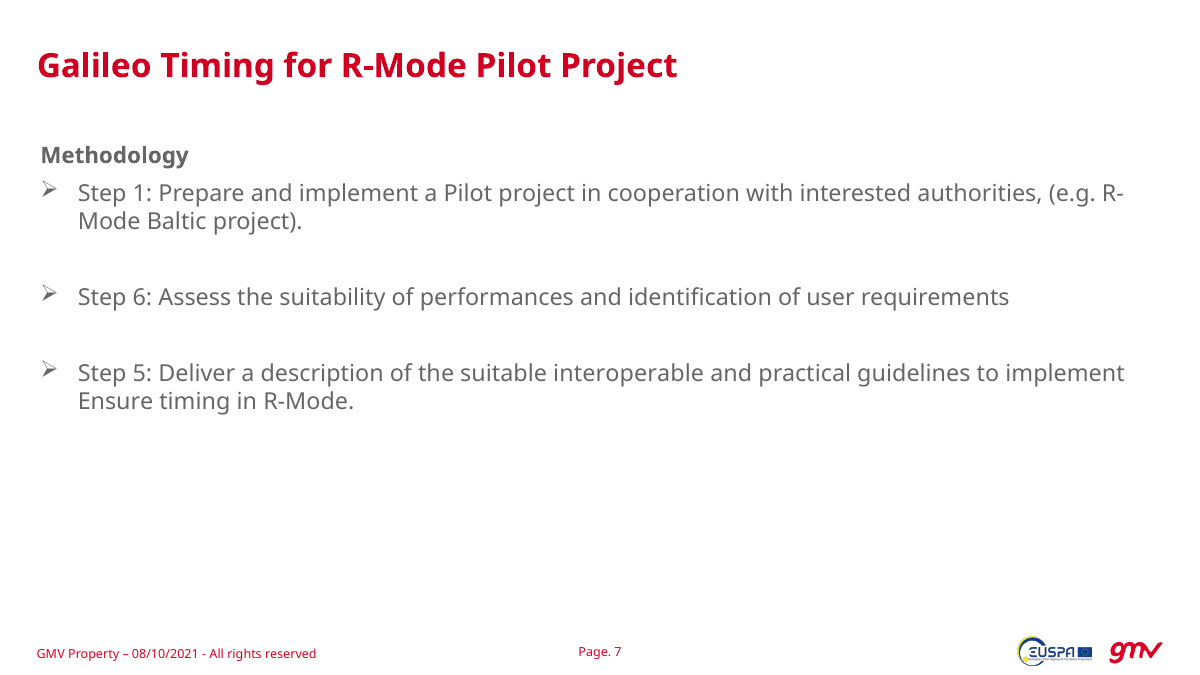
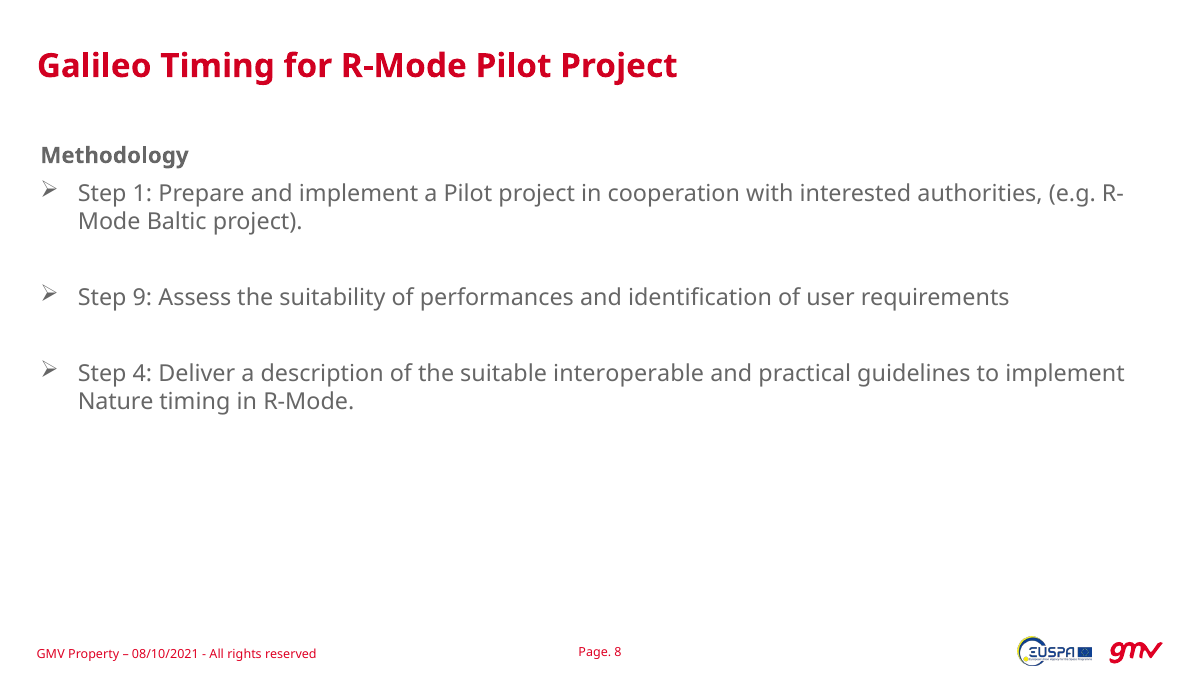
6: 6 -> 9
5: 5 -> 4
Ensure: Ensure -> Nature
7: 7 -> 8
